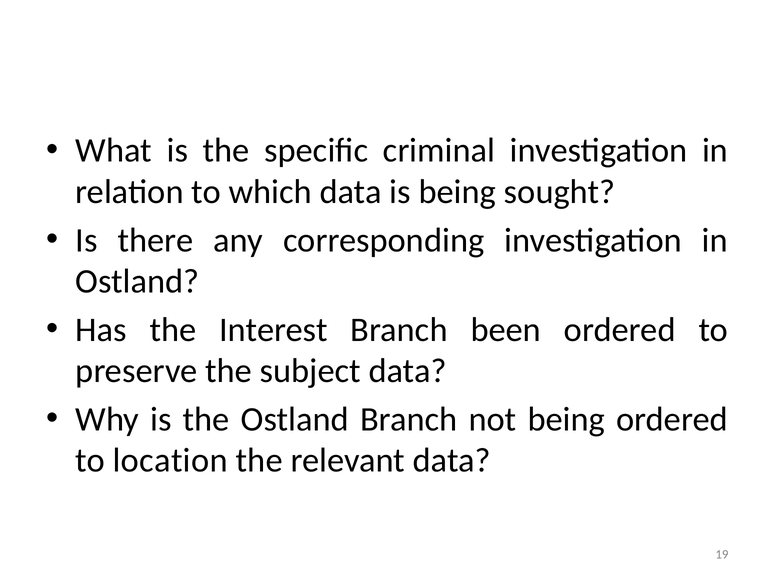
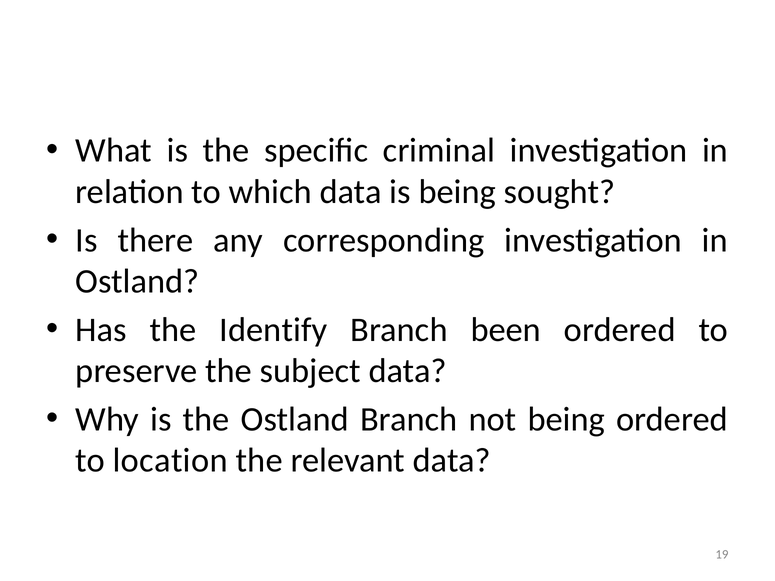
Interest: Interest -> Identify
